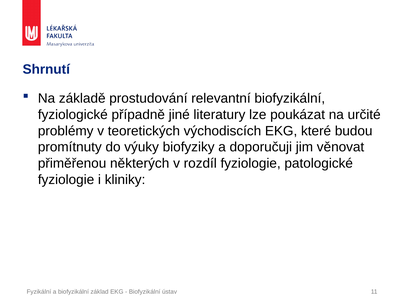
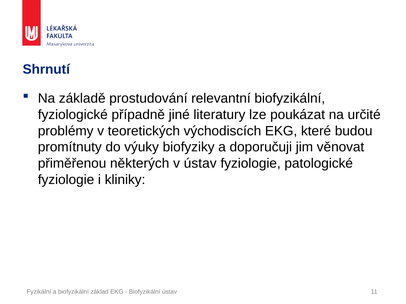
v rozdíl: rozdíl -> ústav
